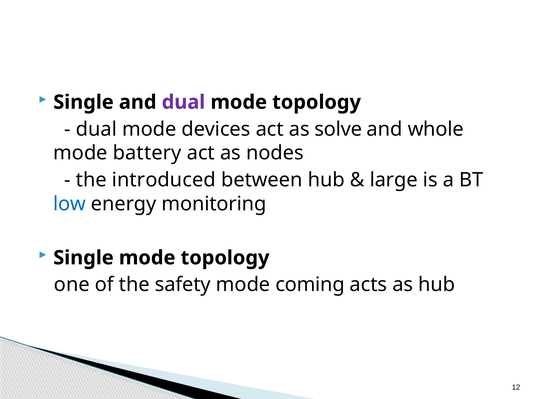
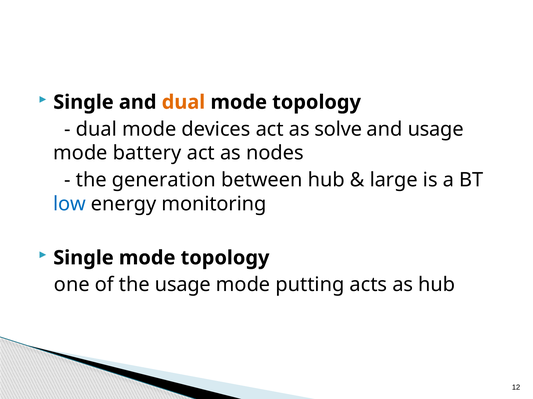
dual at (183, 102) colour: purple -> orange
and whole: whole -> usage
introduced: introduced -> generation
the safety: safety -> usage
coming: coming -> putting
